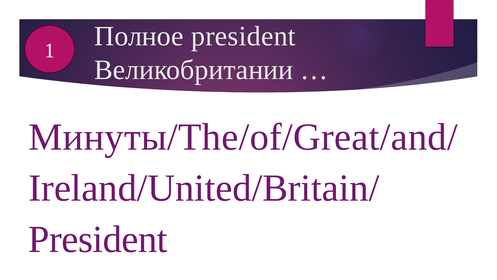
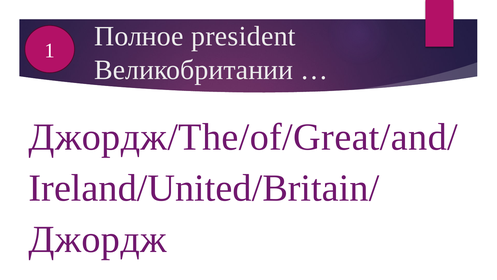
Минуты/The/of/Great/and/: Минуты/The/of/Great/and/ -> Джордж/The/of/Great/and/
President at (98, 239): President -> Джордж
